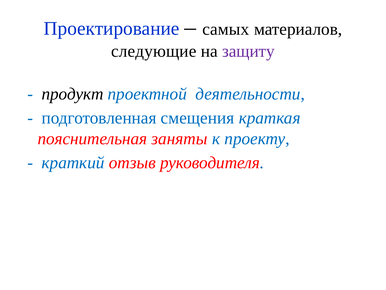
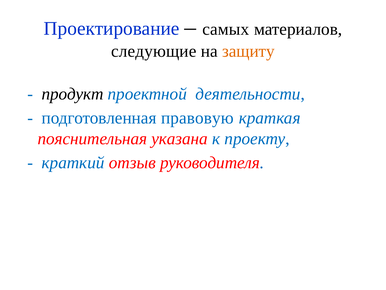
защиту colour: purple -> orange
смещения: смещения -> правовую
заняты: заняты -> указана
